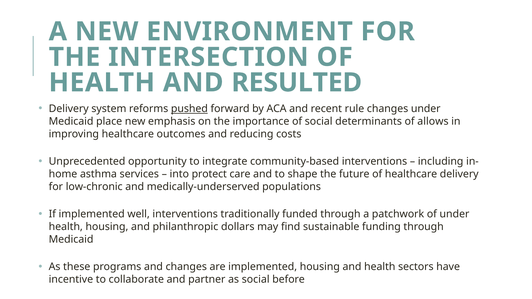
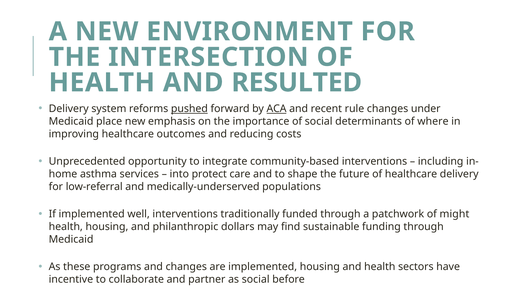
ACA underline: none -> present
allows: allows -> where
low-chronic: low-chronic -> low-referral
of under: under -> might
